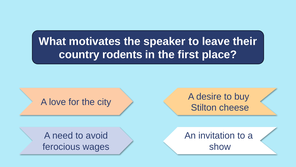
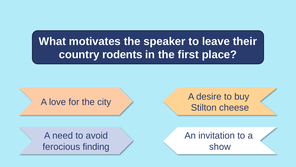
wages: wages -> finding
